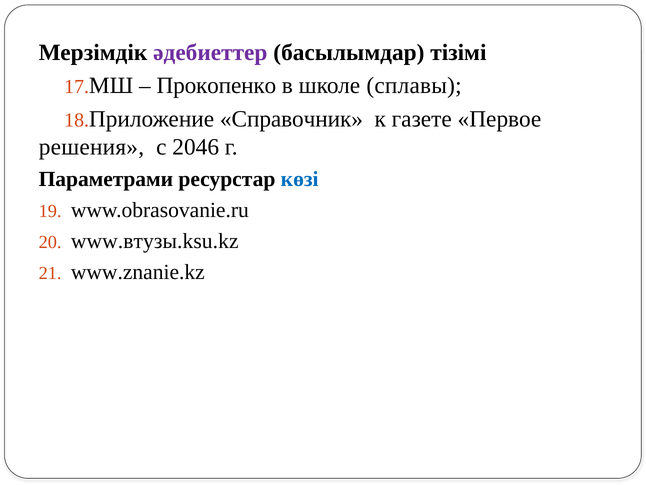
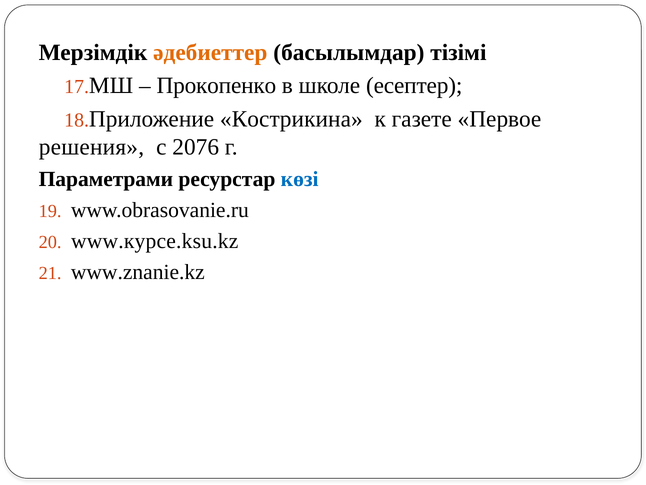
әдебиеттер colour: purple -> orange
сплавы: сплавы -> есептер
Справочник: Справочник -> Кострикина
2046: 2046 -> 2076
www.втузы.ksu.kz: www.втузы.ksu.kz -> www.курсе.ksu.kz
